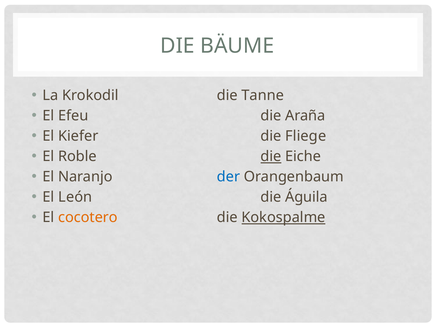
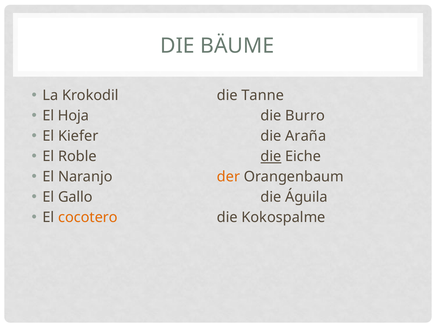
Efeu: Efeu -> Hoja
Araña: Araña -> Burro
Fliege: Fliege -> Araña
der colour: blue -> orange
León: León -> Gallo
Kokospalme underline: present -> none
